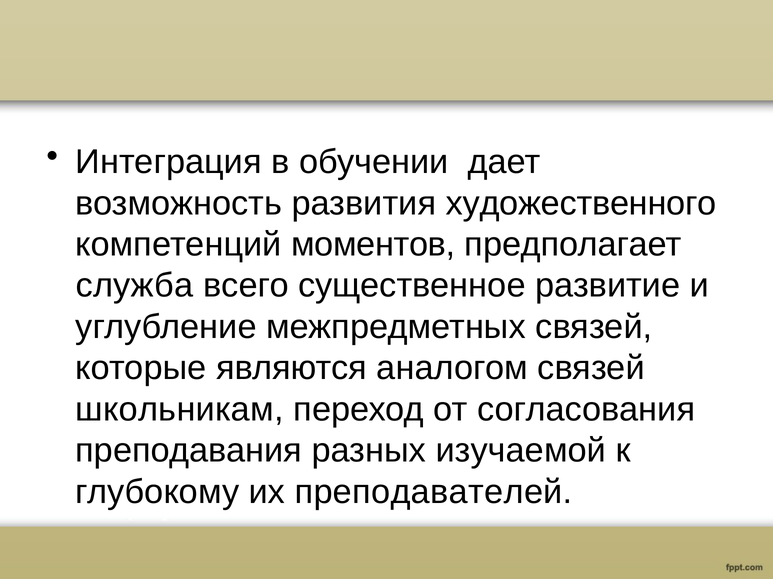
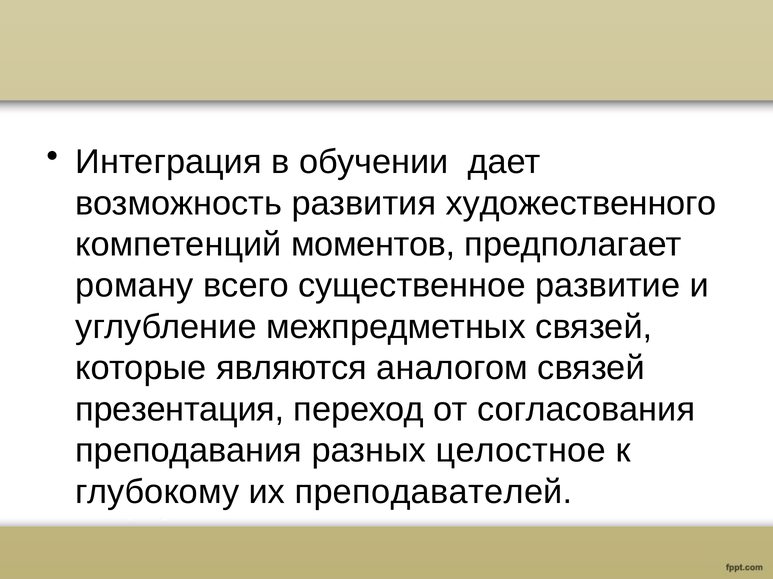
служба: служба -> роману
школьникам: школьникам -> презентация
изучаемой: изучаемой -> целостное
